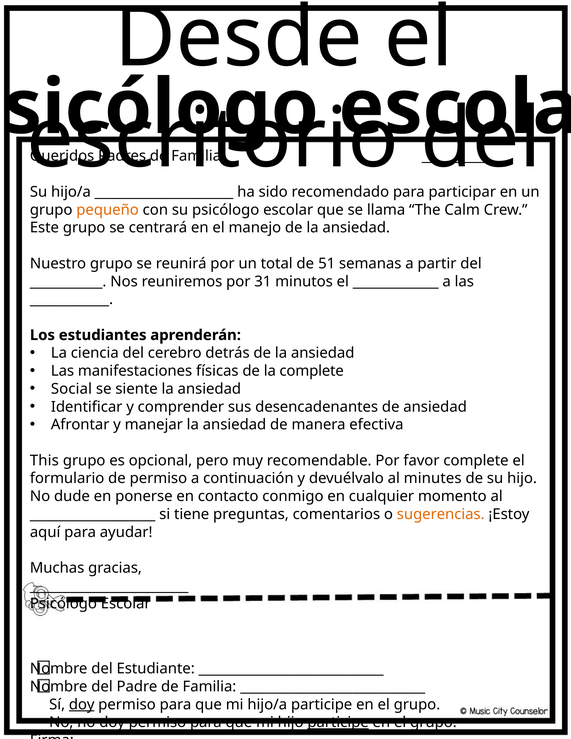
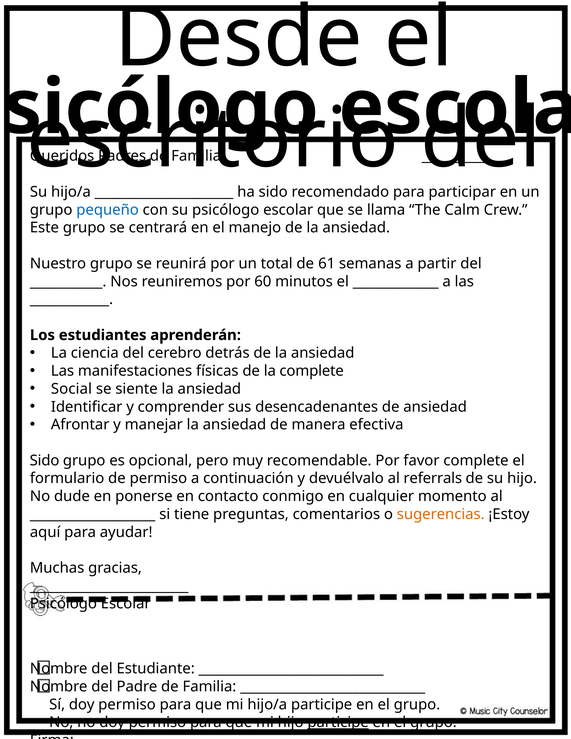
pequeño colour: orange -> blue
51: 51 -> 61
31: 31 -> 60
This at (44, 460): This -> Sido
minutes: minutes -> referrals
doy at (82, 704) underline: present -> none
